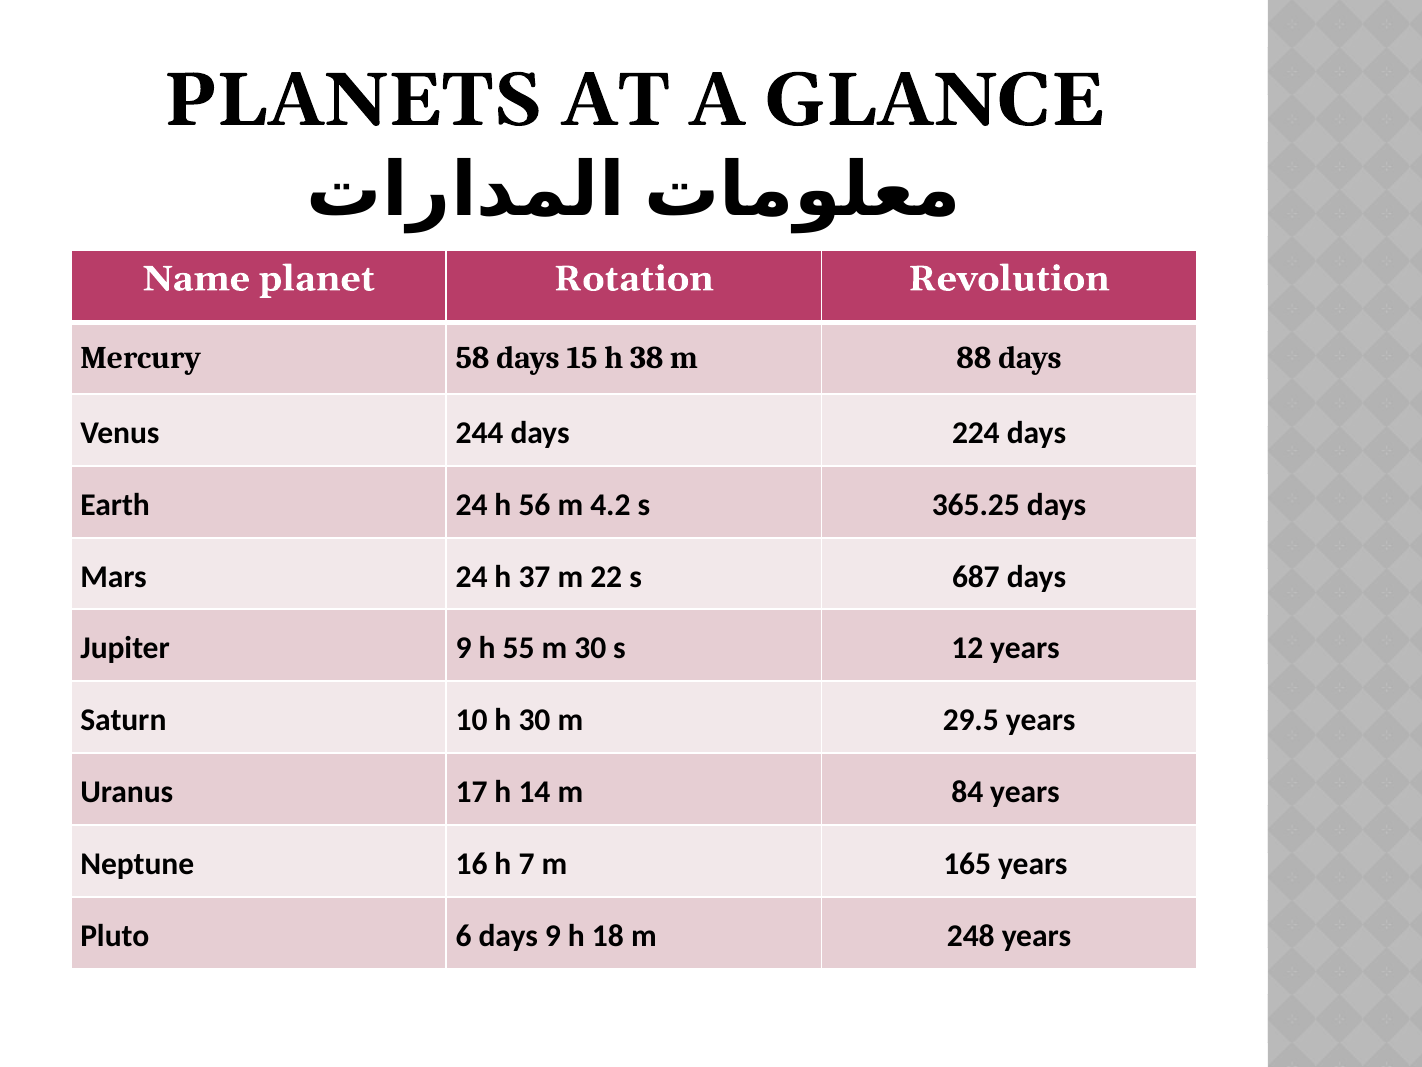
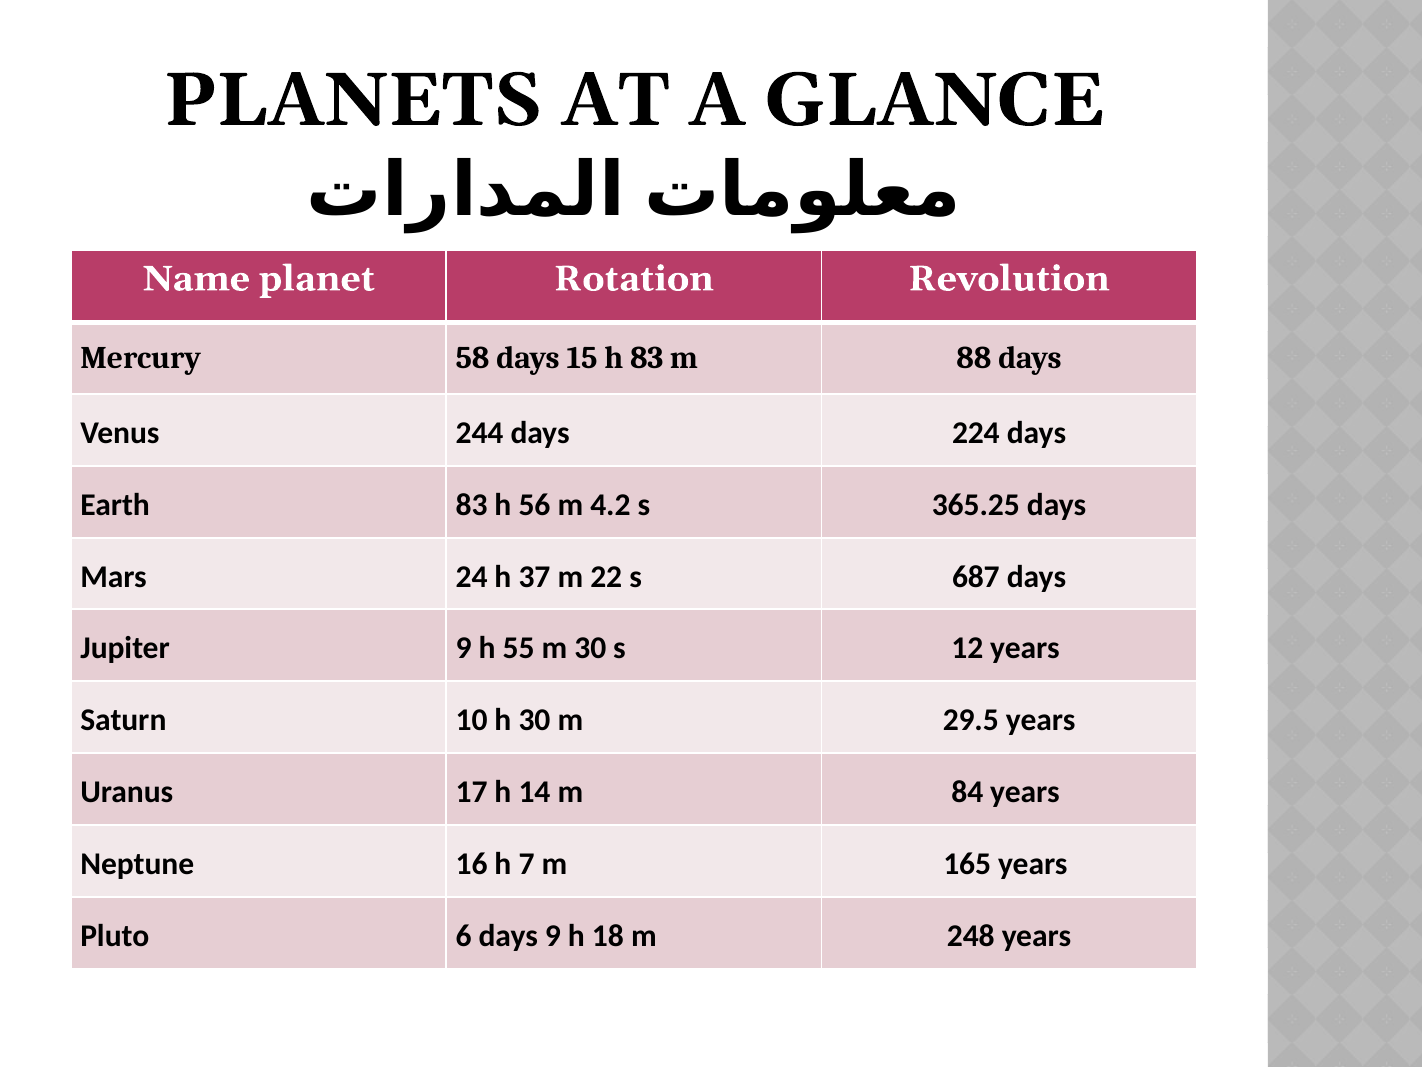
h 38: 38 -> 83
Earth 24: 24 -> 83
